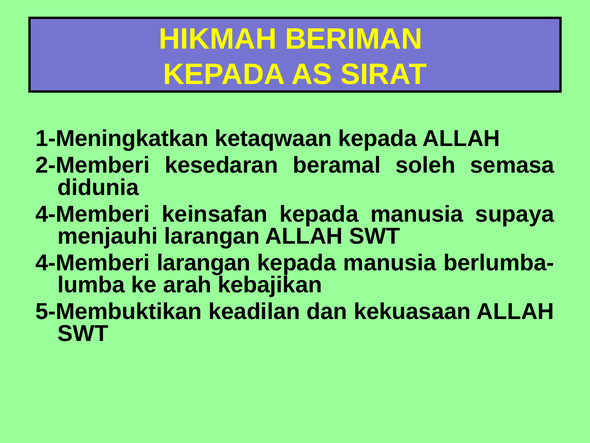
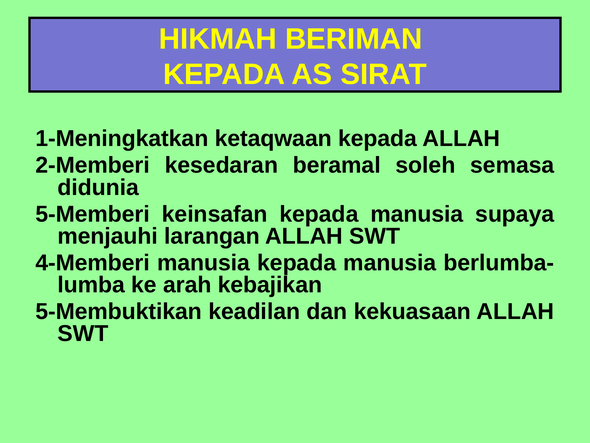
4-Memberi at (93, 214): 4-Memberi -> 5-Memberi
4-Memberi larangan: larangan -> manusia
